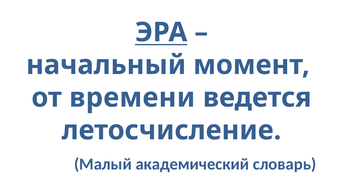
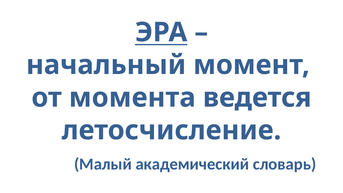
времени: времени -> момента
